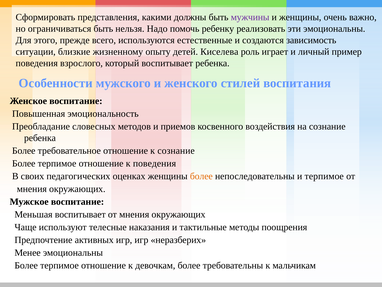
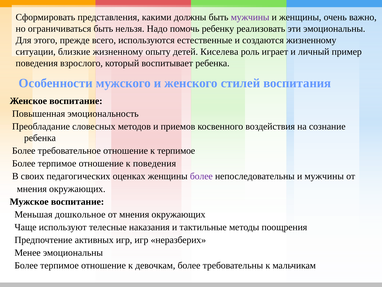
создаются зависимость: зависимость -> жизненному
к сознание: сознание -> терпимое
более at (201, 176) colour: orange -> purple
и терпимое: терпимое -> мужчины
Меньшая воспитывает: воспитывает -> дошкольное
